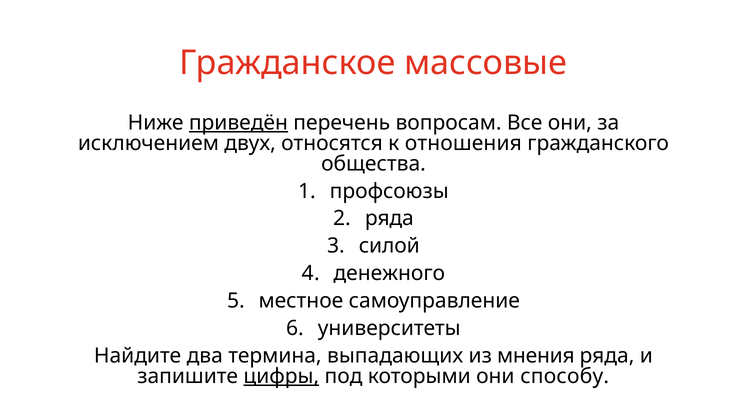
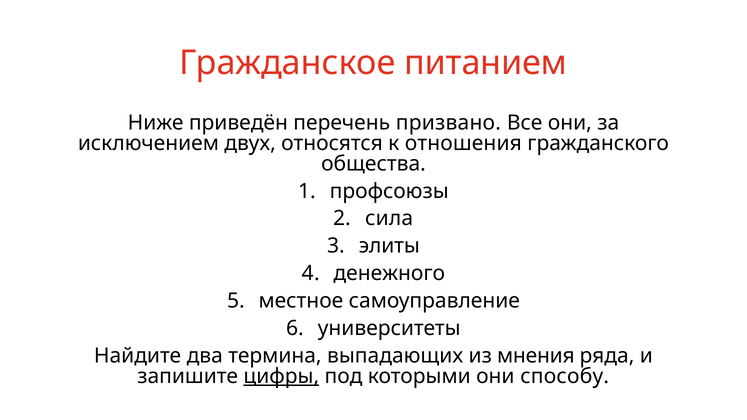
массовые: массовые -> питанием
приведён underline: present -> none
вопросам: вопросам -> призвано
ряда at (389, 219): ряда -> сила
силой: силой -> элиты
